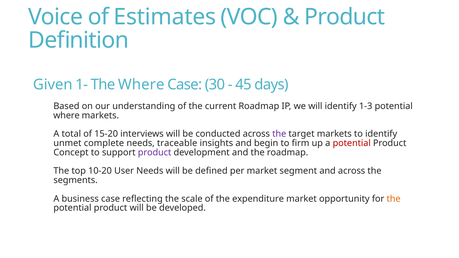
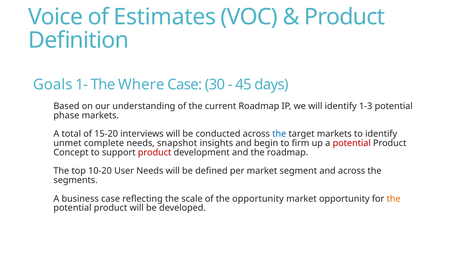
Given: Given -> Goals
where at (66, 116): where -> phase
the at (279, 134) colour: purple -> blue
traceable: traceable -> snapshot
product at (155, 153) colour: purple -> red
the expenditure: expenditure -> opportunity
